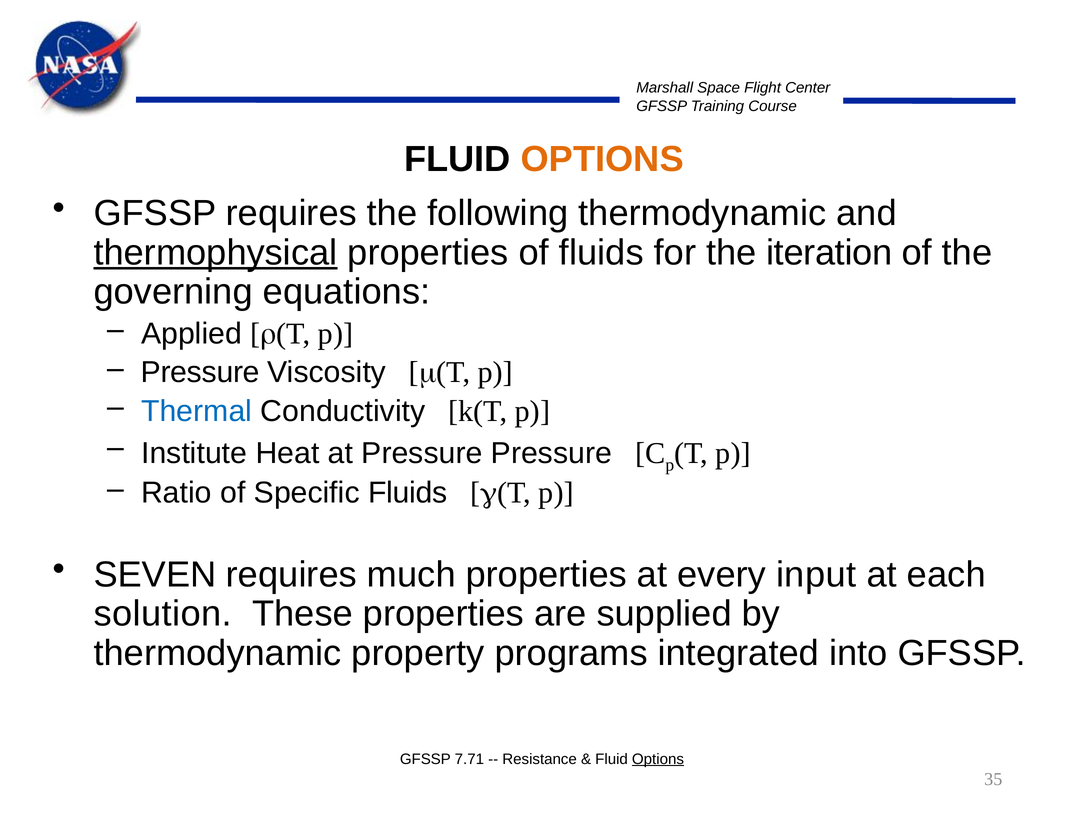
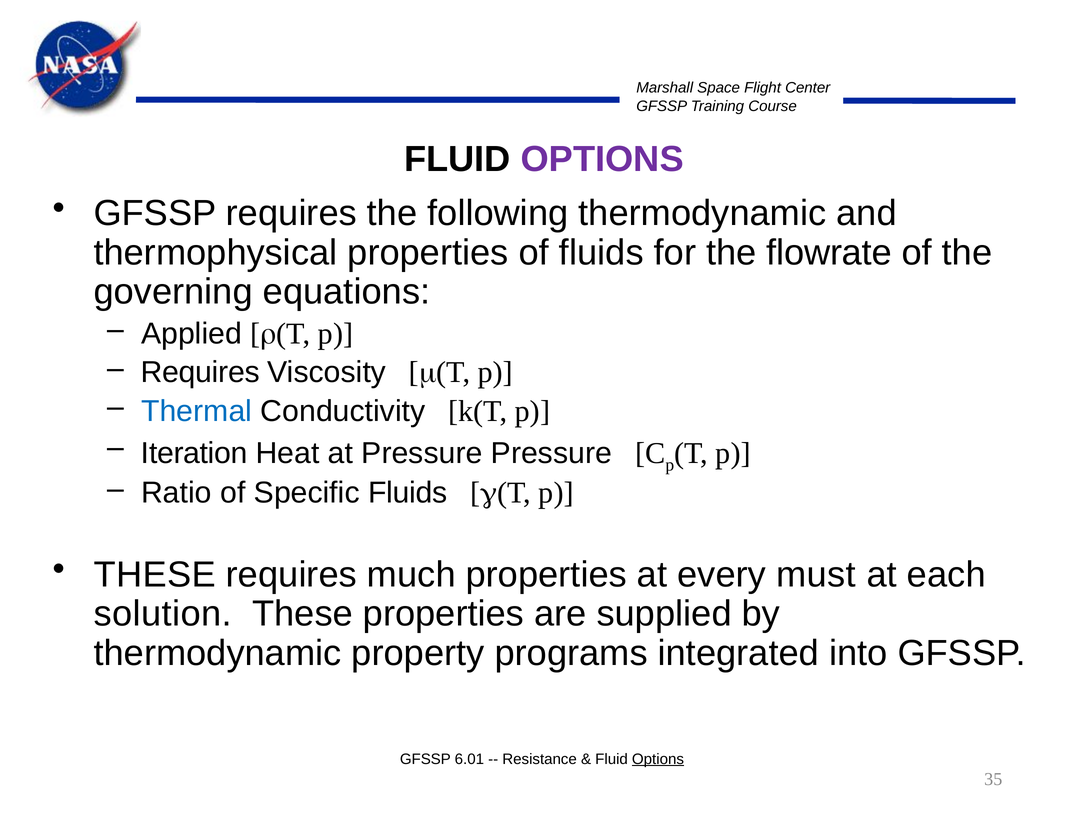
OPTIONS at (602, 159) colour: orange -> purple
thermophysical underline: present -> none
iteration: iteration -> flowrate
Pressure at (200, 372): Pressure -> Requires
Institute: Institute -> Iteration
SEVEN at (155, 575): SEVEN -> THESE
input: input -> must
7.71: 7.71 -> 6.01
